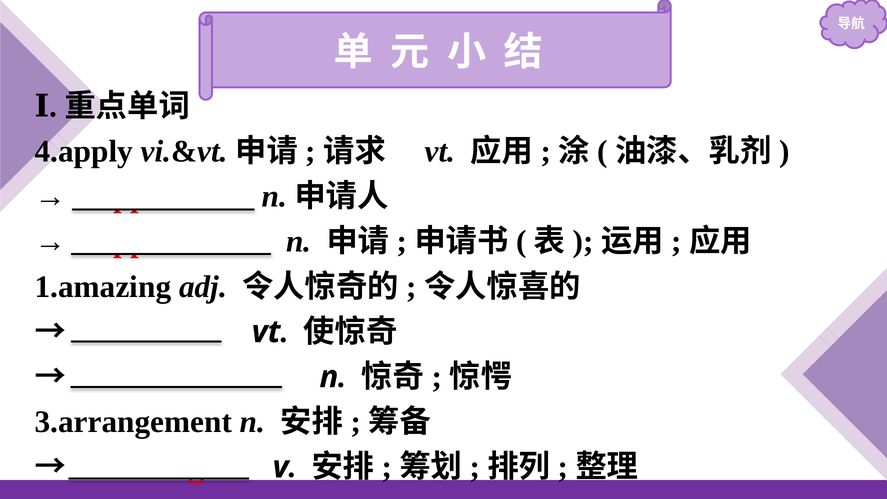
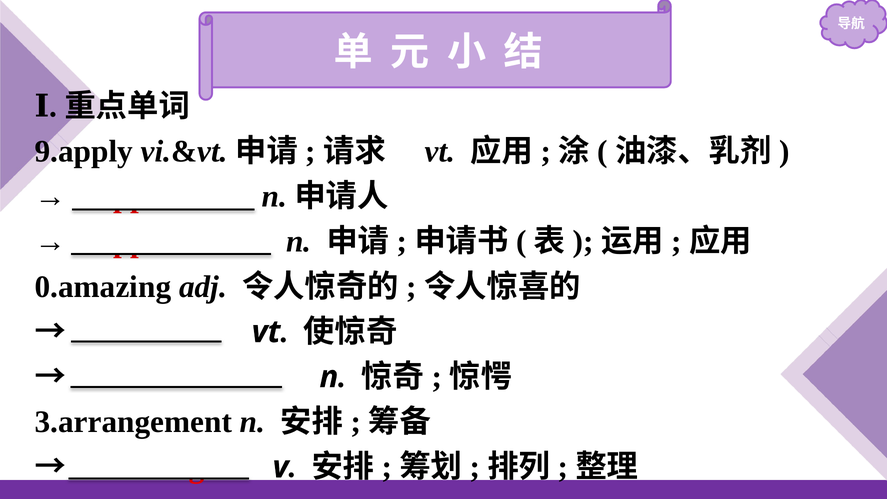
4.apply: 4.apply -> 9.apply
1.amazing: 1.amazing -> 0.amazing
